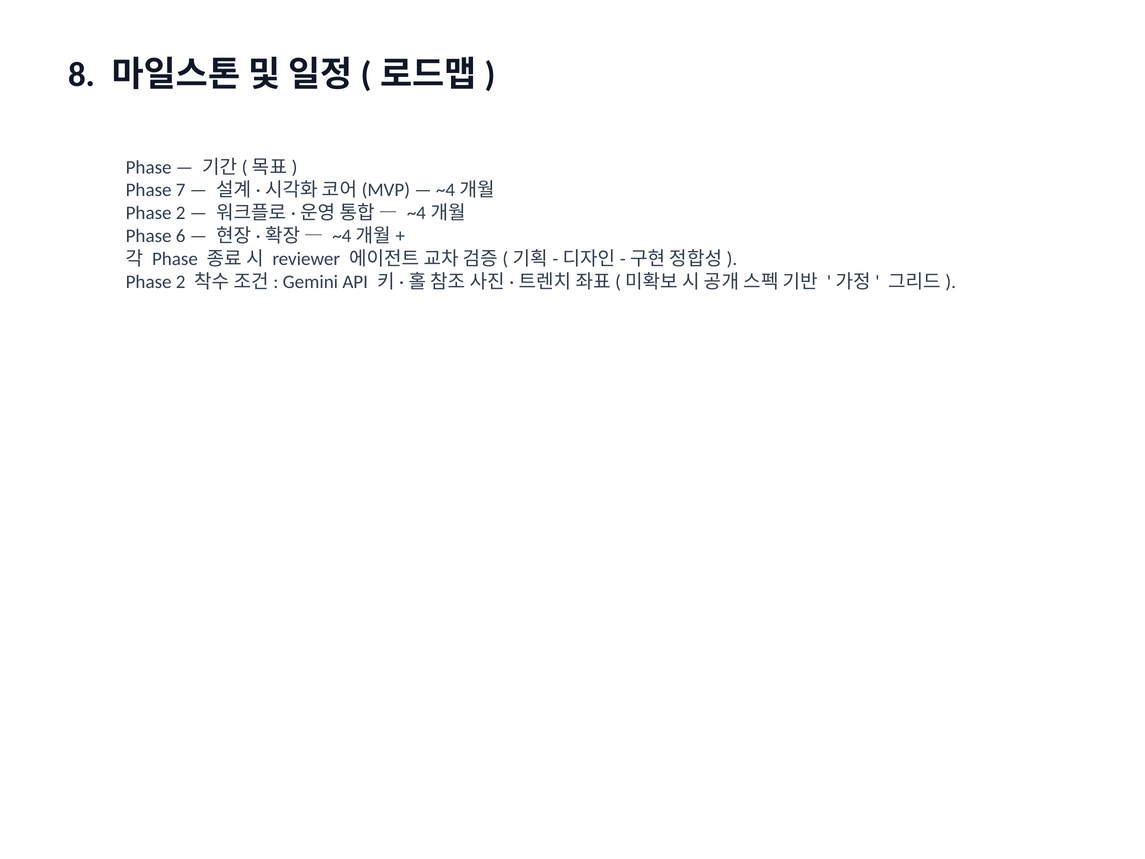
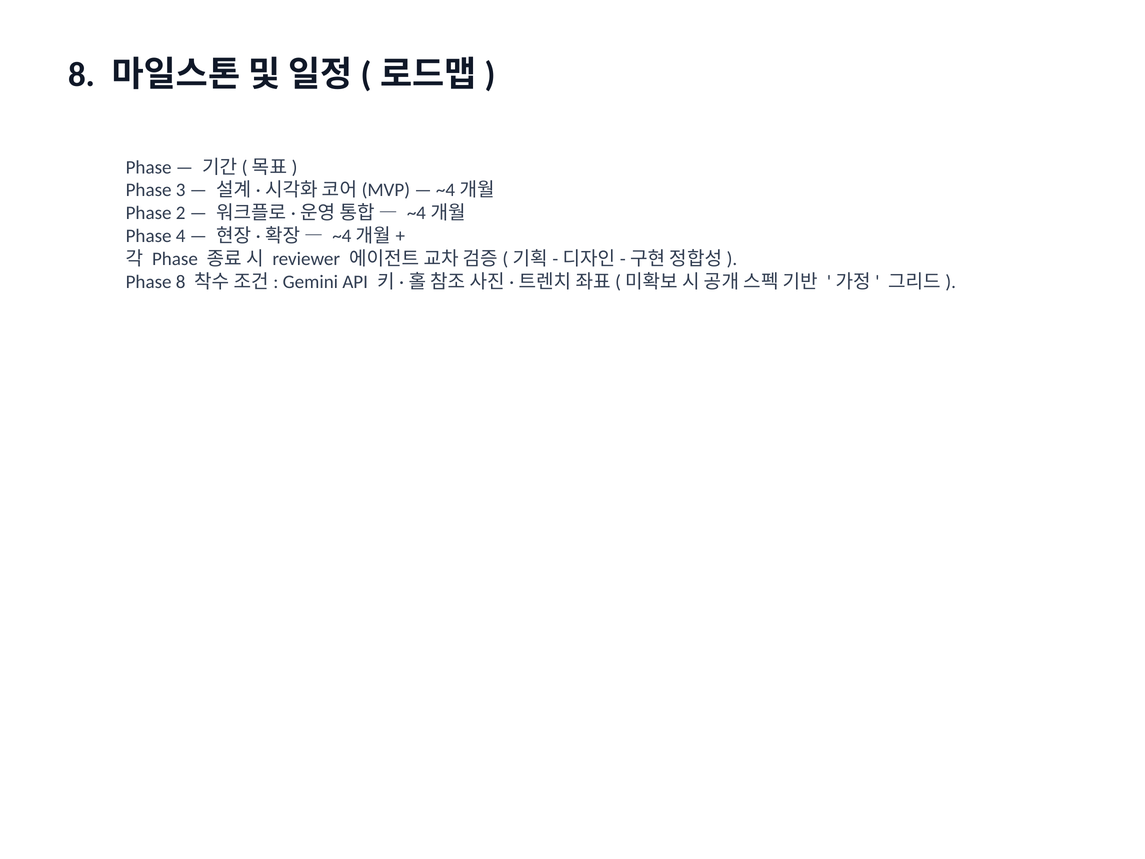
7: 7 -> 3
6: 6 -> 4
2 at (181, 282): 2 -> 8
